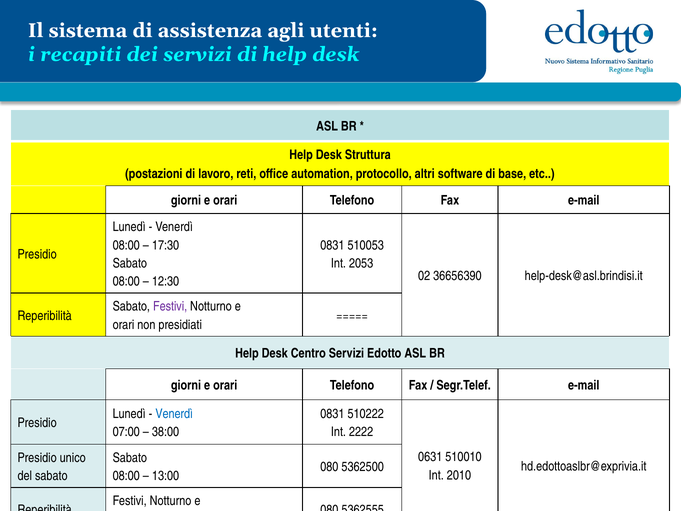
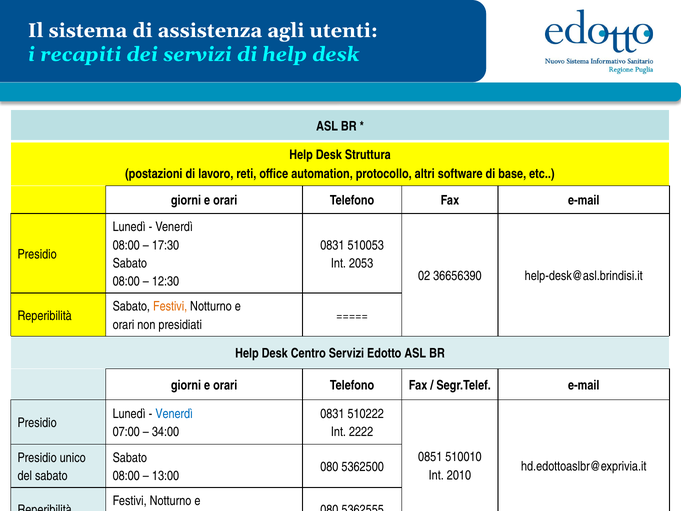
Festivi at (170, 306) colour: purple -> orange
38:00: 38:00 -> 34:00
0631: 0631 -> 0851
